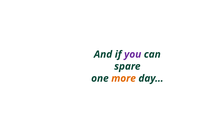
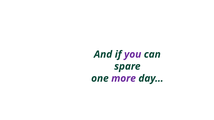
more colour: orange -> purple
